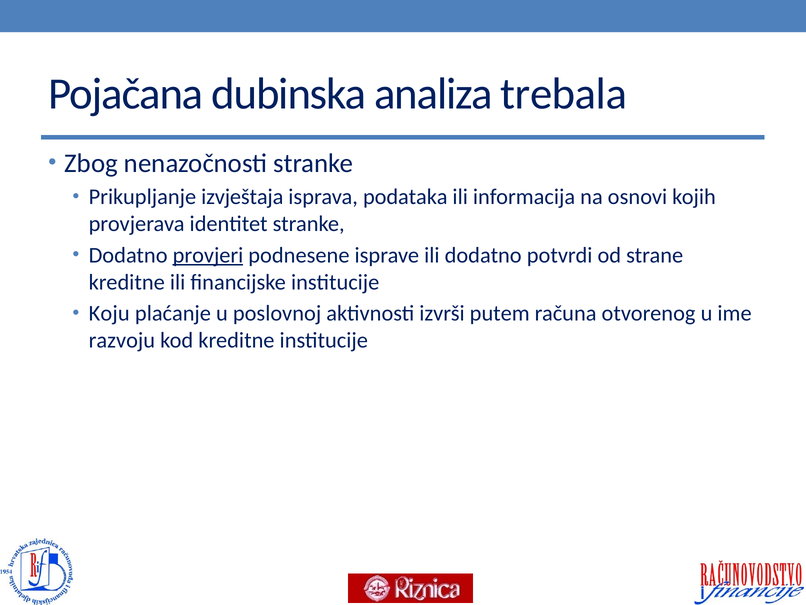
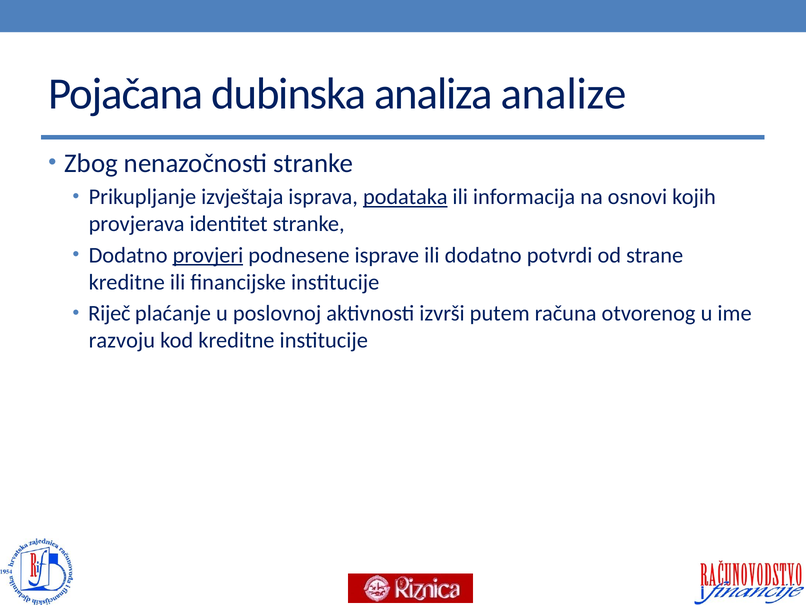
trebala: trebala -> analize
podataka underline: none -> present
Koju: Koju -> Riječ
